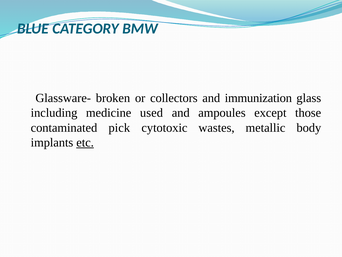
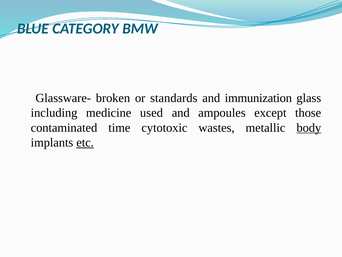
collectors: collectors -> standards
pick: pick -> time
body underline: none -> present
